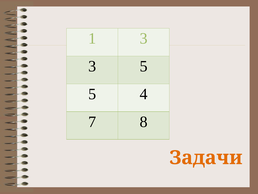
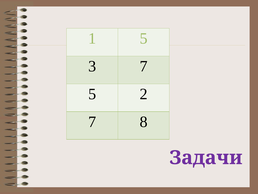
1 3: 3 -> 5
3 5: 5 -> 7
4: 4 -> 2
Задачи colour: orange -> purple
